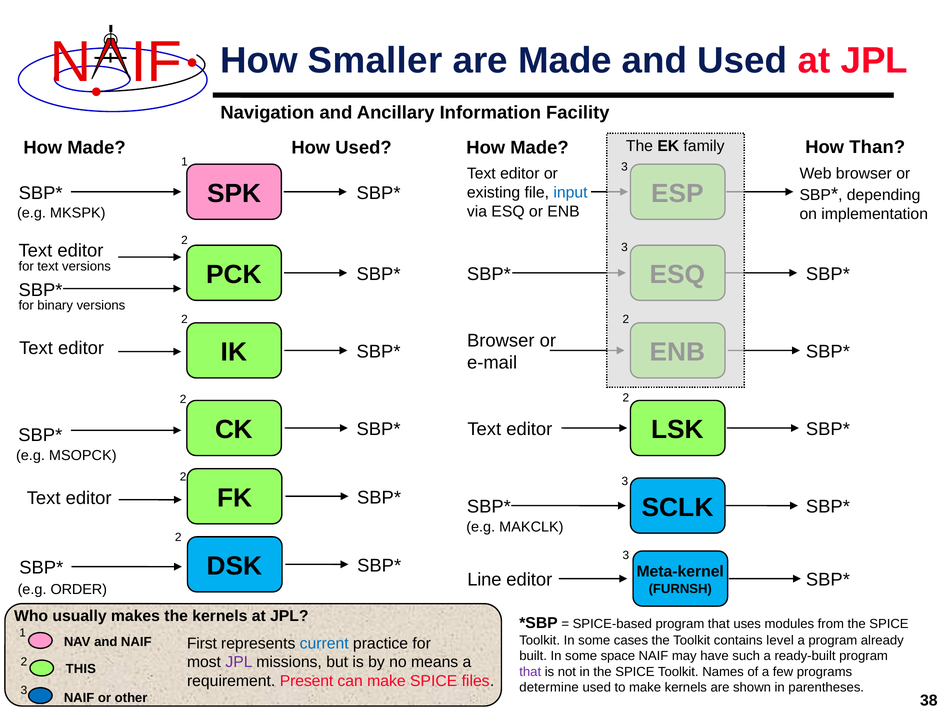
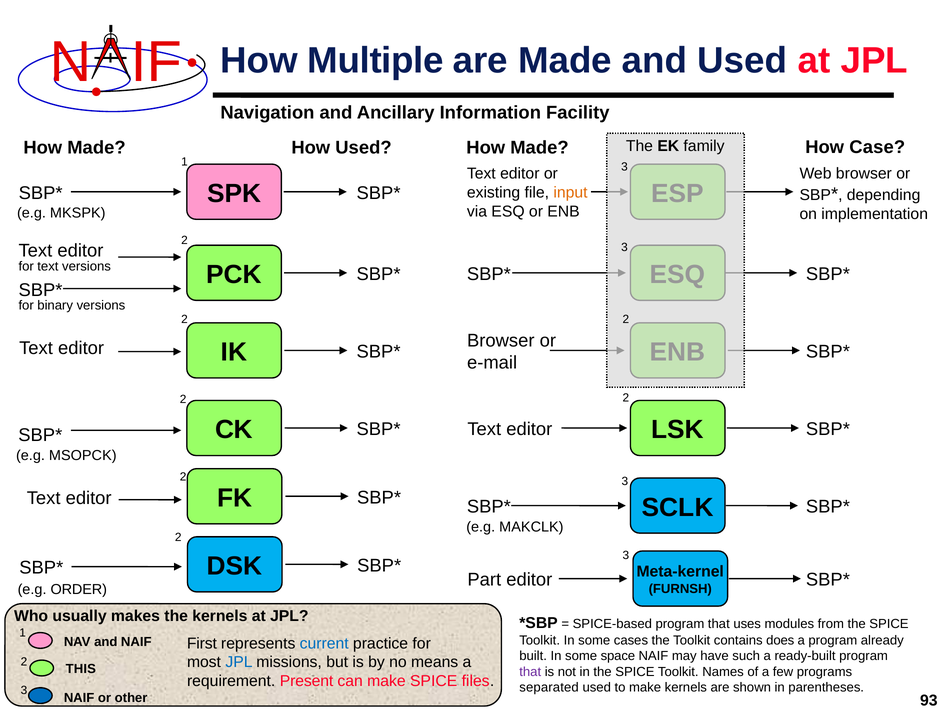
Smaller: Smaller -> Multiple
Than: Than -> Case
input colour: blue -> orange
Line: Line -> Part
level: level -> does
JPL at (239, 663) colour: purple -> blue
determine: determine -> separated
38: 38 -> 93
